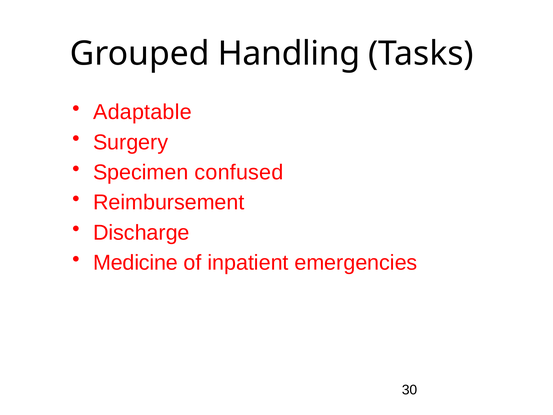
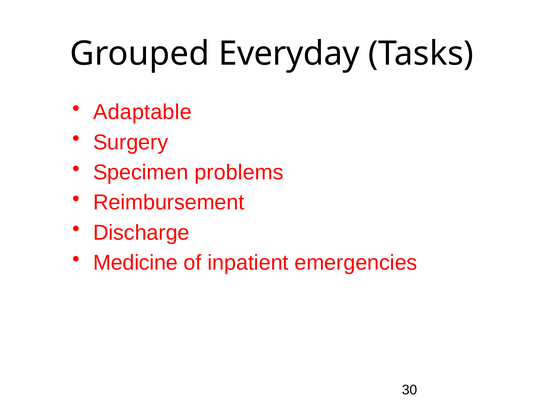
Handling: Handling -> Everyday
confused: confused -> problems
